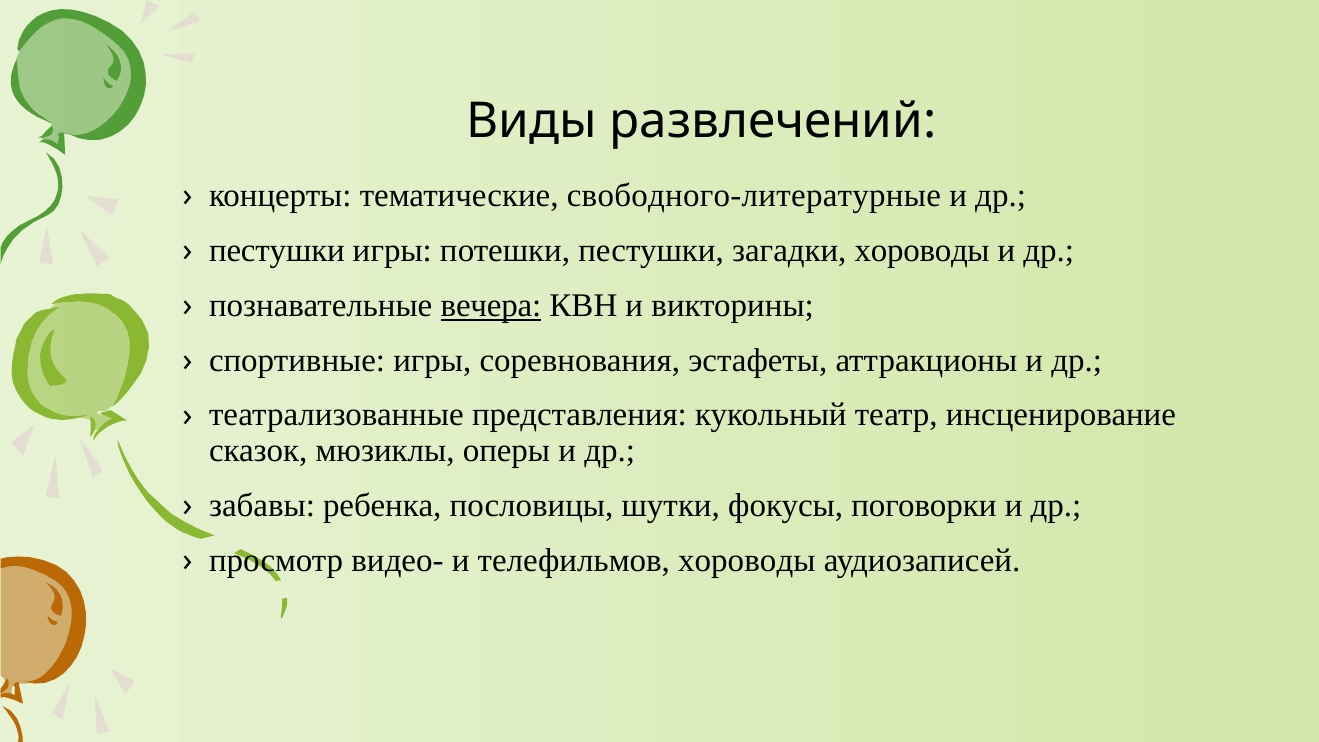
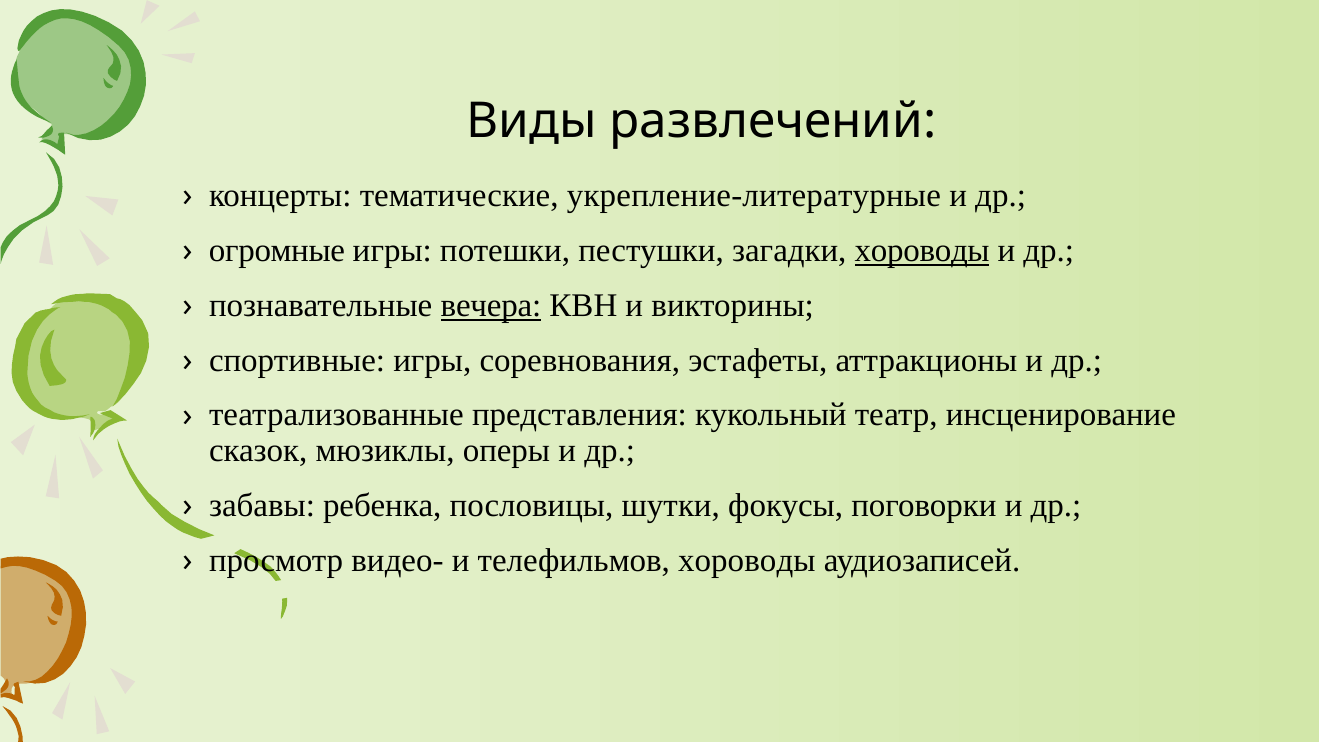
свободного-литературные: свободного-литературные -> укрепление-литературные
пестушки at (277, 251): пестушки -> огромные
хороводы at (922, 251) underline: none -> present
